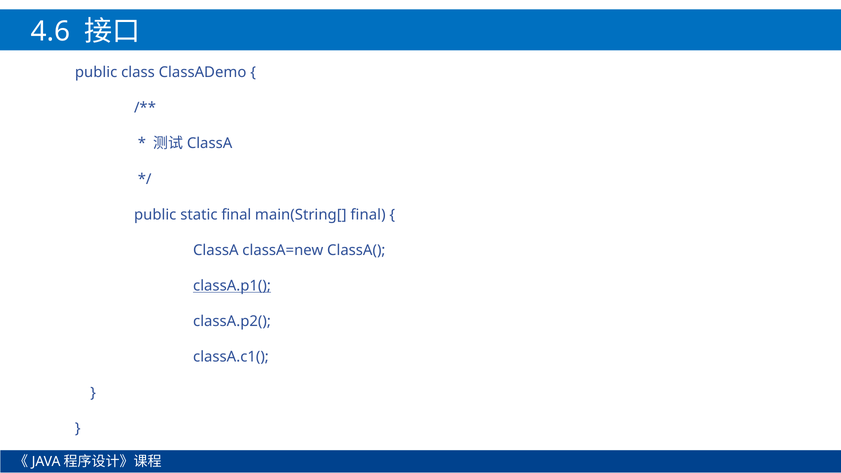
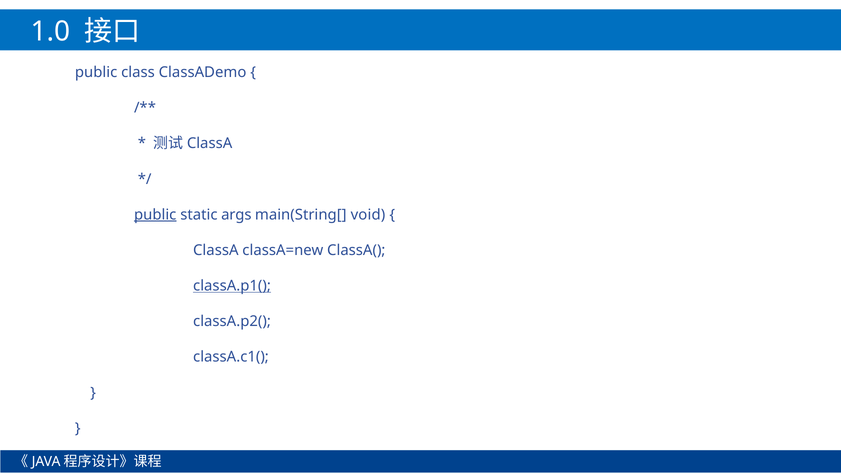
4.6: 4.6 -> 1.0
public at (155, 215) underline: none -> present
static final: final -> args
main(String[ final: final -> void
